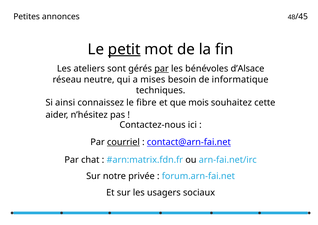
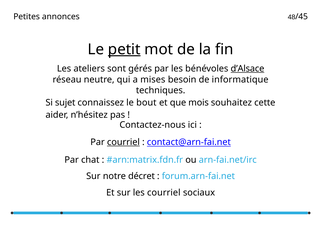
par at (162, 69) underline: present -> none
d’Alsace underline: none -> present
ainsi: ainsi -> sujet
fibre: fibre -> bout
privée: privée -> décret
les usagers: usagers -> courriel
